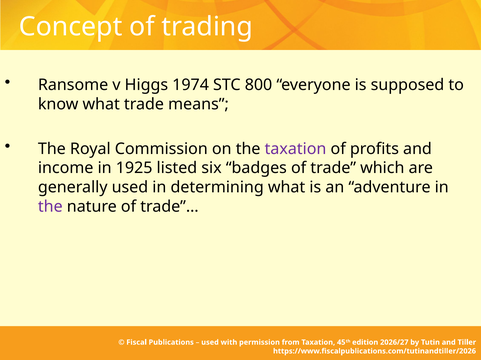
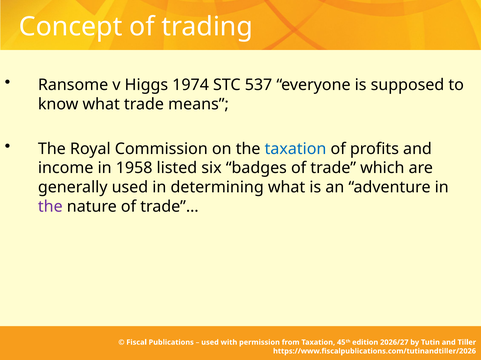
800: 800 -> 537
taxation at (295, 149) colour: purple -> blue
1925: 1925 -> 1958
